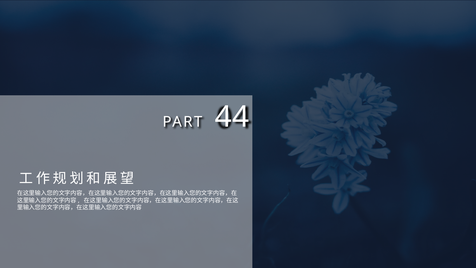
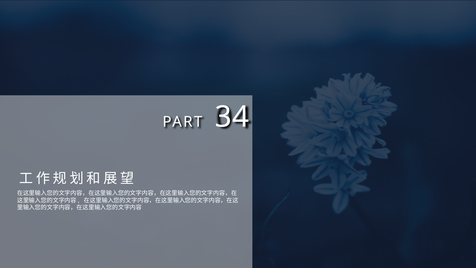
44: 44 -> 34
